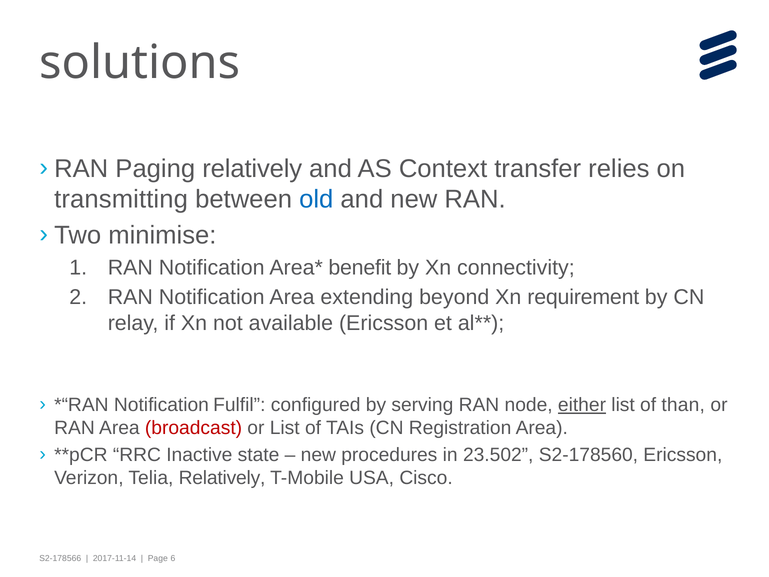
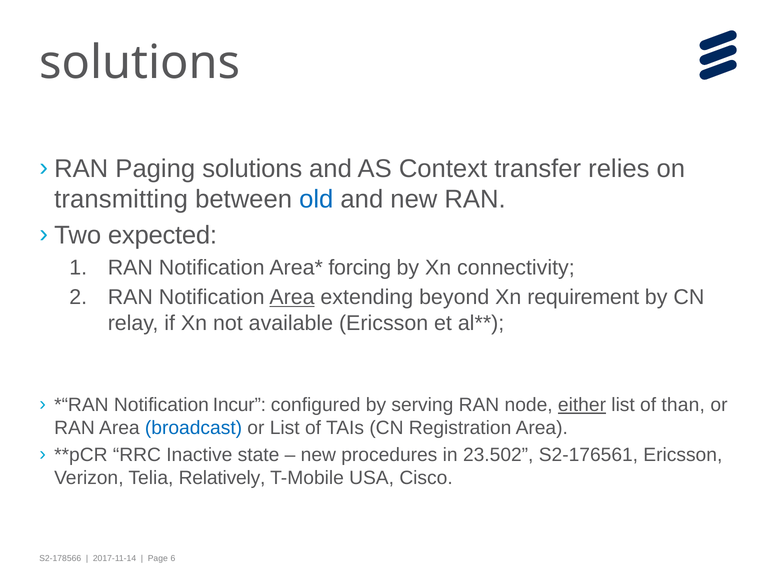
Paging relatively: relatively -> solutions
minimise: minimise -> expected
benefit: benefit -> forcing
Area at (292, 297) underline: none -> present
Fulfil: Fulfil -> Incur
broadcast colour: red -> blue
S2-178560: S2-178560 -> S2-176561
